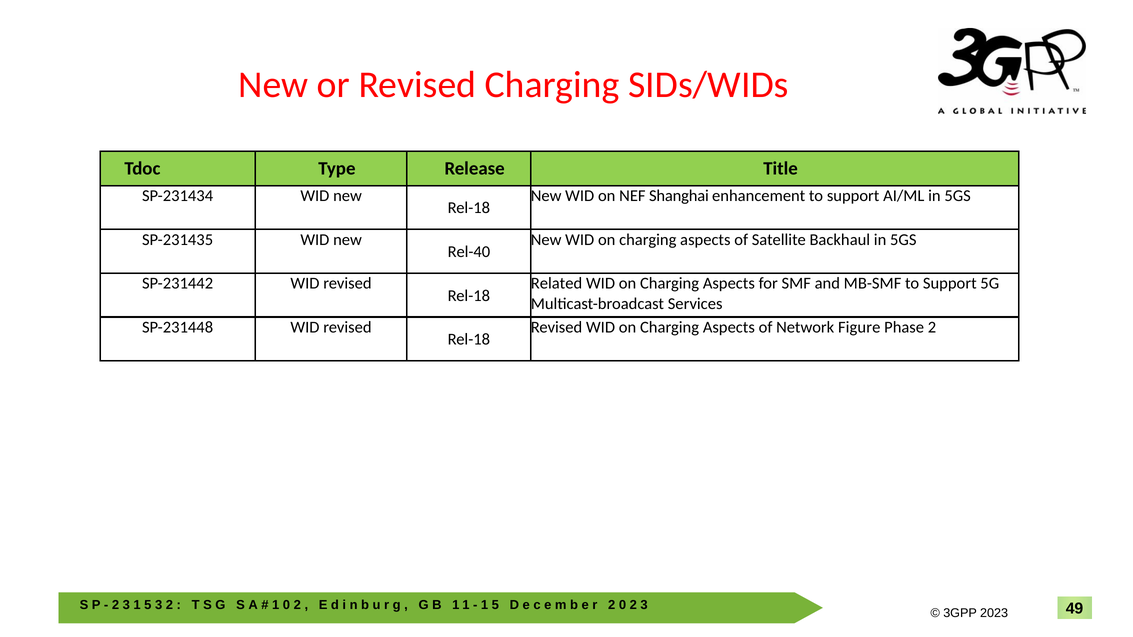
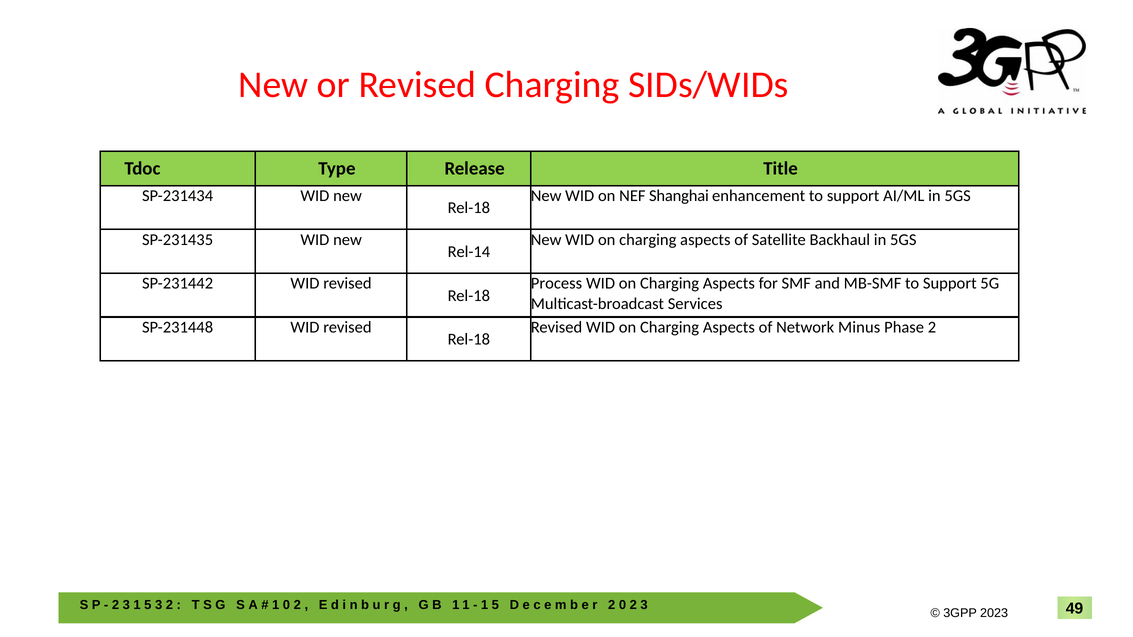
Rel-40: Rel-40 -> Rel-14
Related: Related -> Process
Figure: Figure -> Minus
